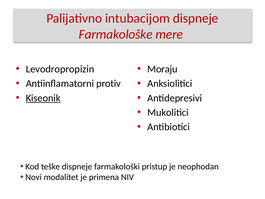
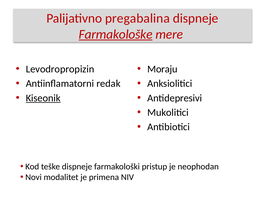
intubacijom: intubacijom -> pregabalina
Farmakološke underline: none -> present
protiv: protiv -> redak
